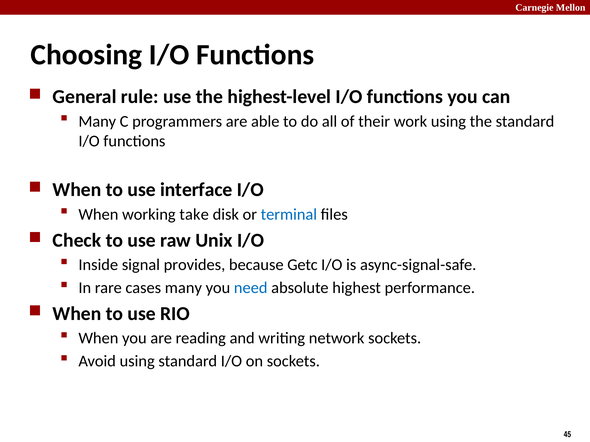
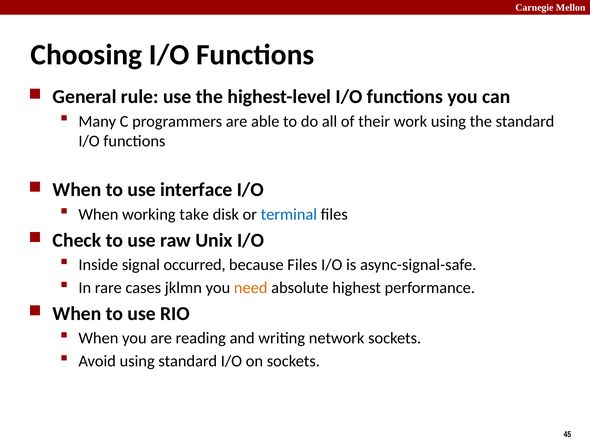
provides: provides -> occurred
because Getc: Getc -> Files
cases many: many -> jklmn
need colour: blue -> orange
